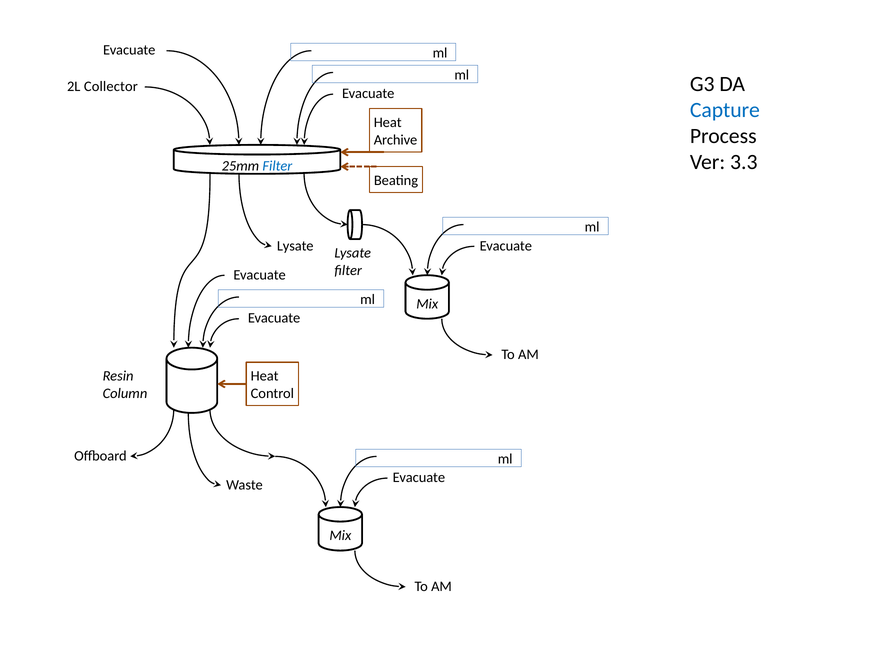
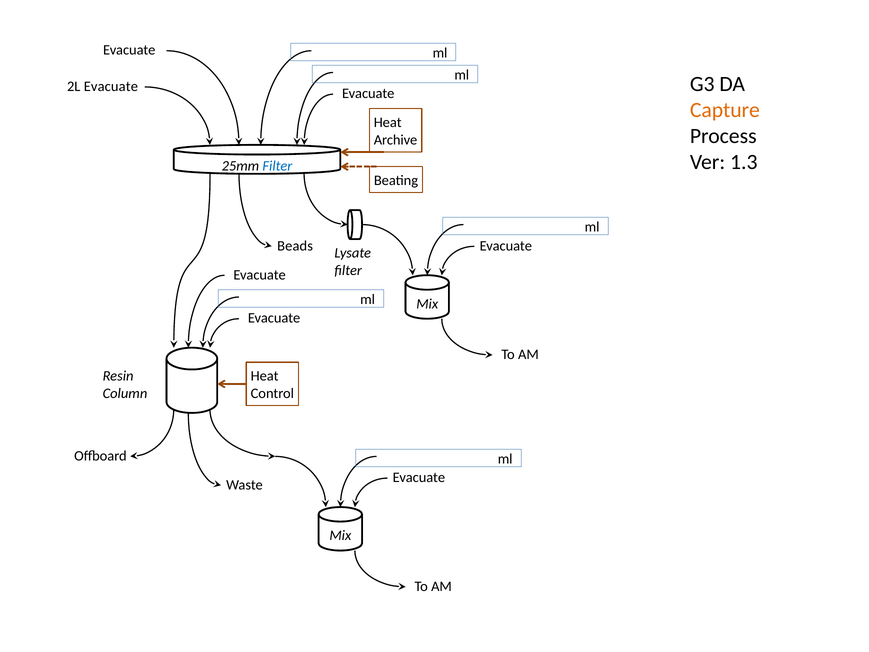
2L Collector: Collector -> Evacuate
Capture colour: blue -> orange
3.3: 3.3 -> 1.3
Lysate at (295, 246): Lysate -> Beads
